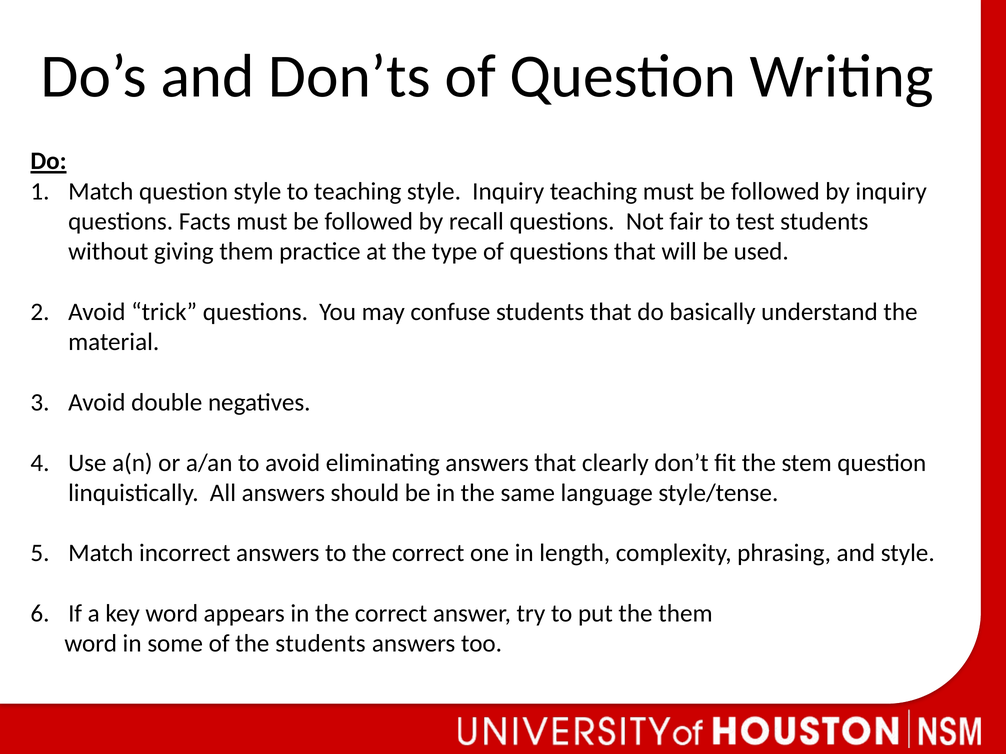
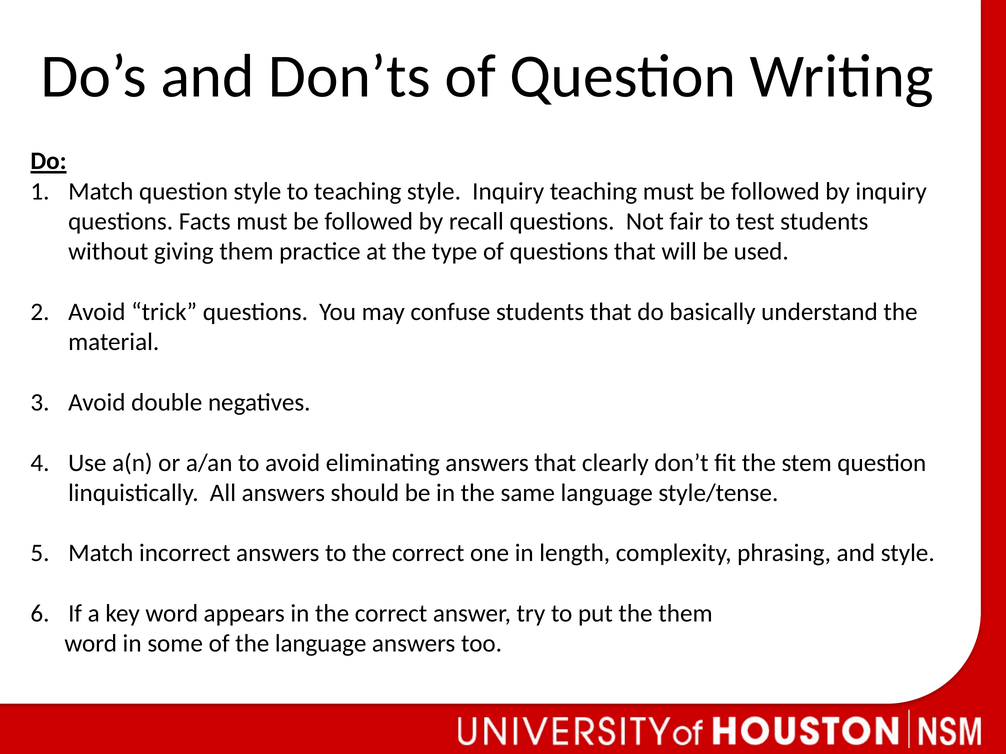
the students: students -> language
